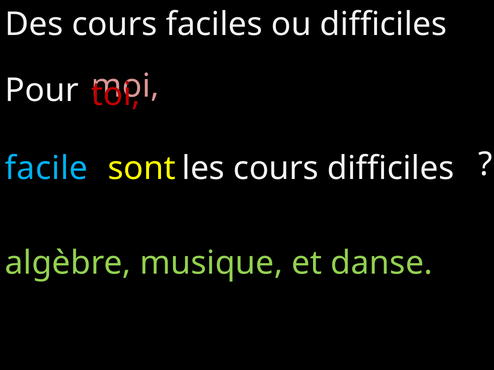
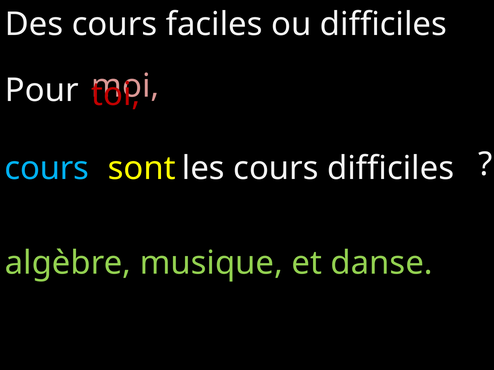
facile at (46, 169): facile -> cours
